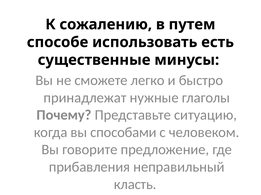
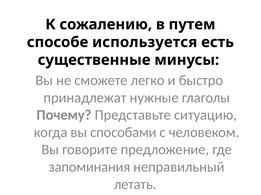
использовать: использовать -> используется
прибавления: прибавления -> запоминания
класть: класть -> летать
